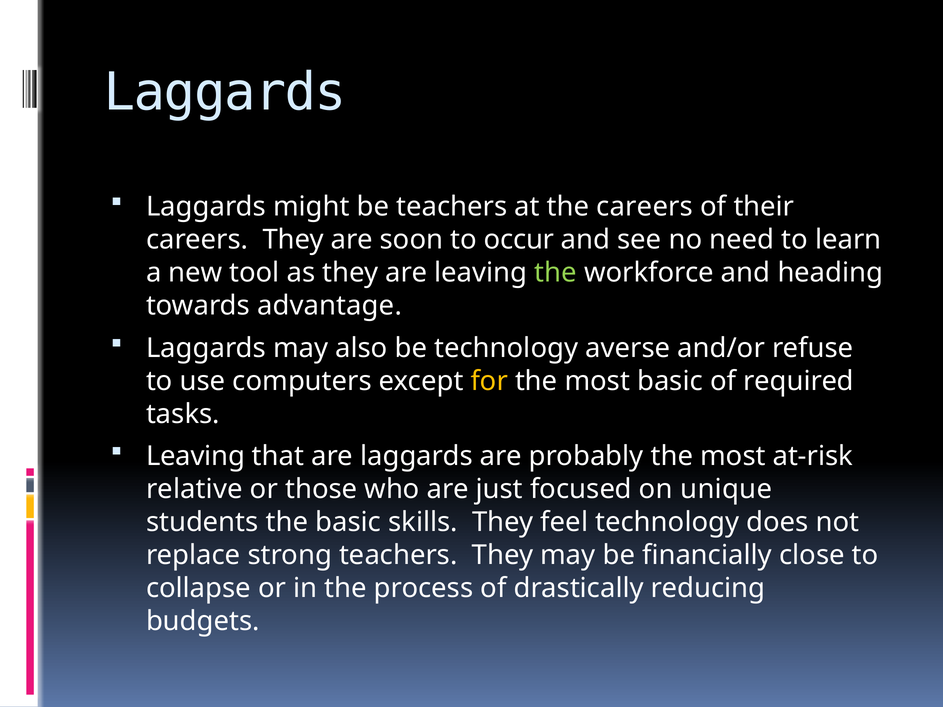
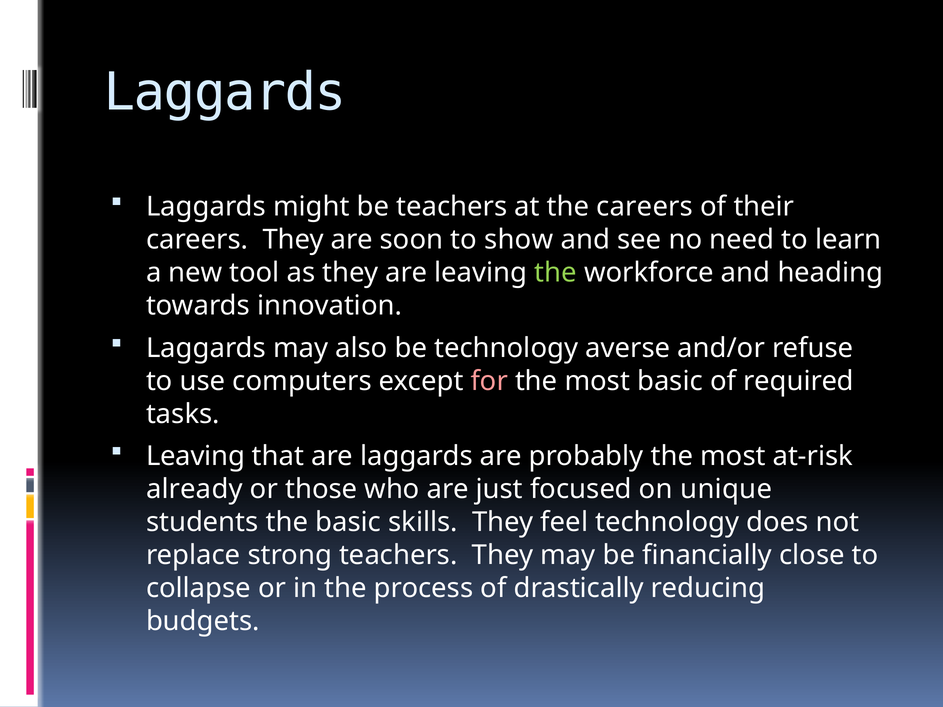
occur: occur -> show
advantage: advantage -> innovation
for colour: yellow -> pink
relative: relative -> already
